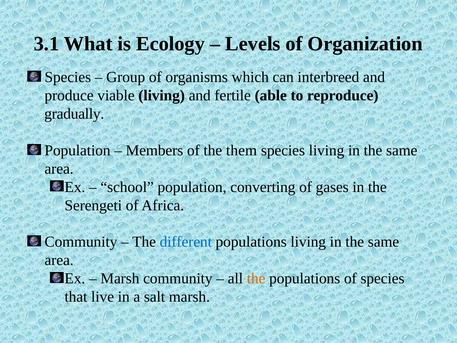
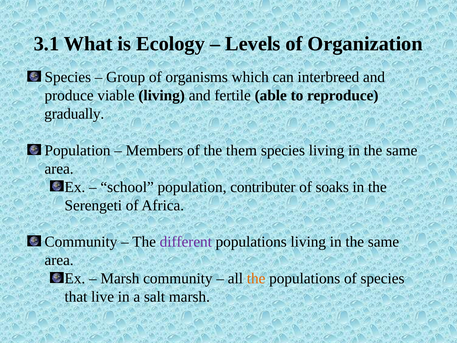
converting: converting -> contributer
gases: gases -> soaks
different colour: blue -> purple
